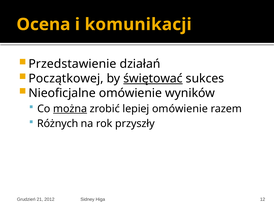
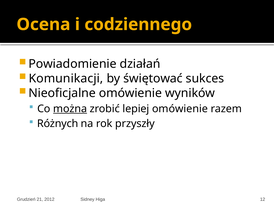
komunikacji: komunikacji -> codziennego
Przedstawienie: Przedstawienie -> Powiadomienie
Początkowej: Początkowej -> Komunikacji
świętować underline: present -> none
